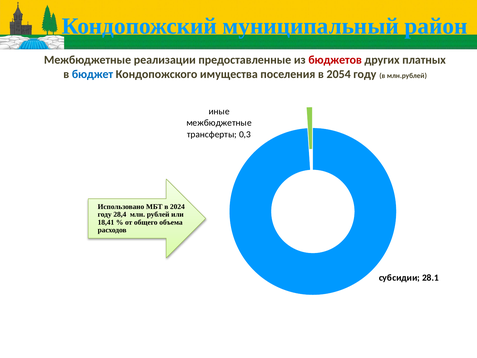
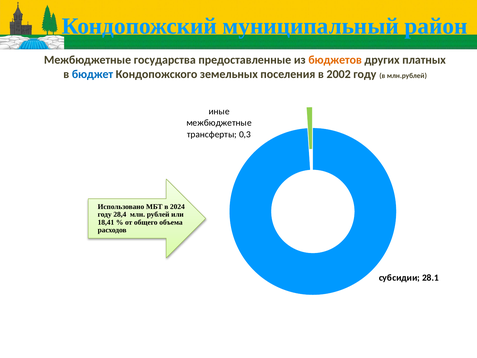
реализации: реализации -> государства
бюджетов colour: red -> orange
имущества: имущества -> земельных
2054: 2054 -> 2002
